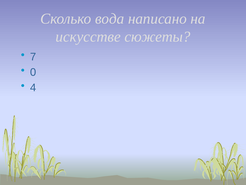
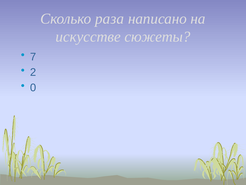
вода: вода -> раза
0: 0 -> 2
4: 4 -> 0
